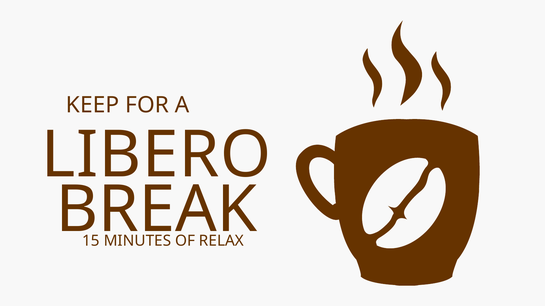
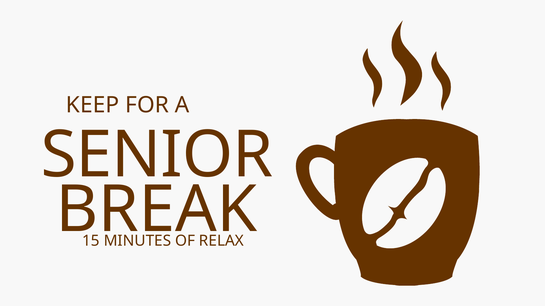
LIBERO: LIBERO -> SENIOR
